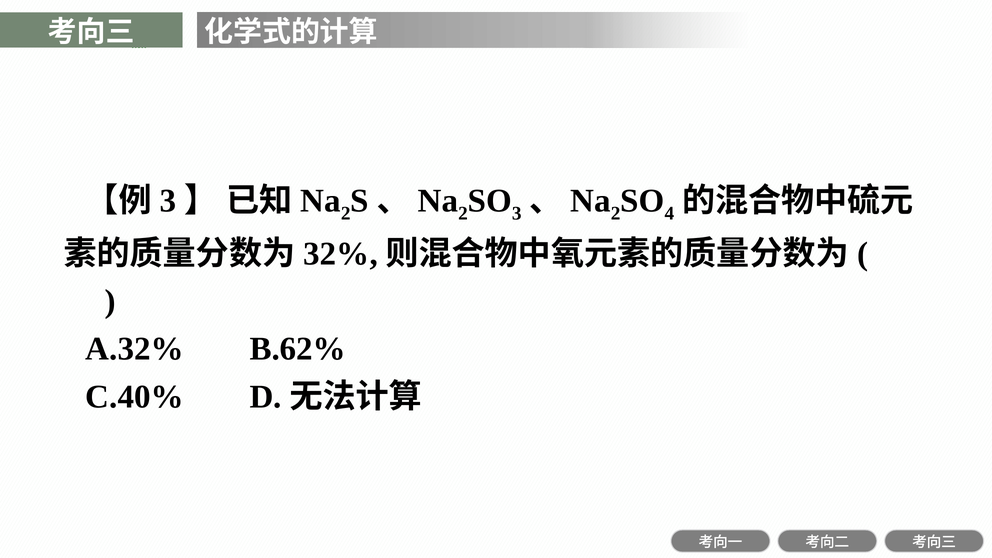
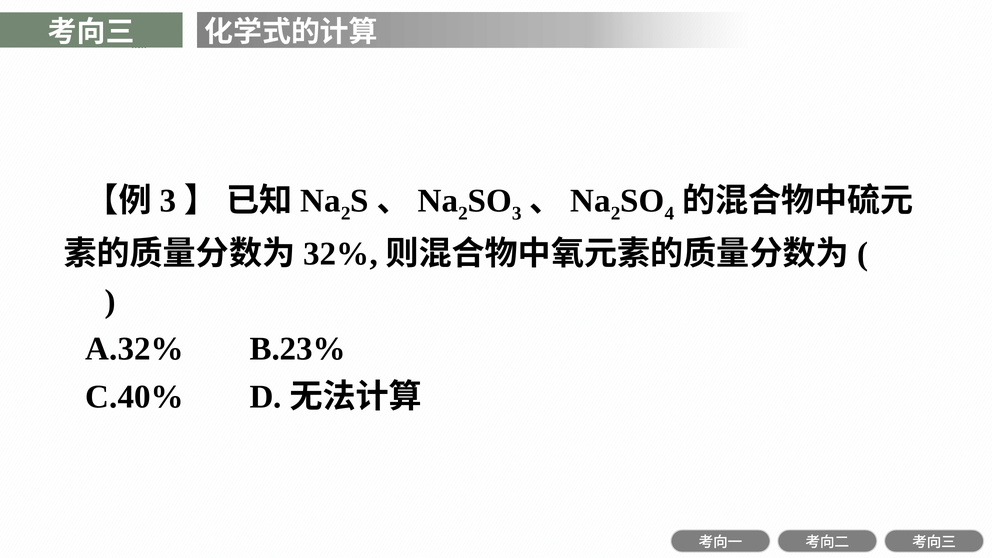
B.62%: B.62% -> B.23%
